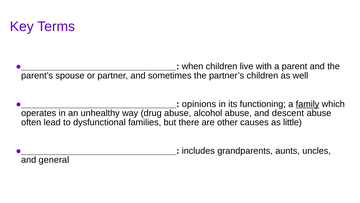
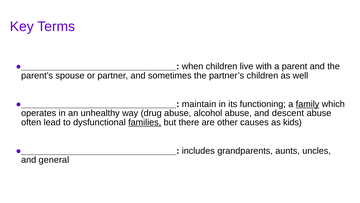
opinions: opinions -> maintain
families underline: none -> present
little: little -> kids
